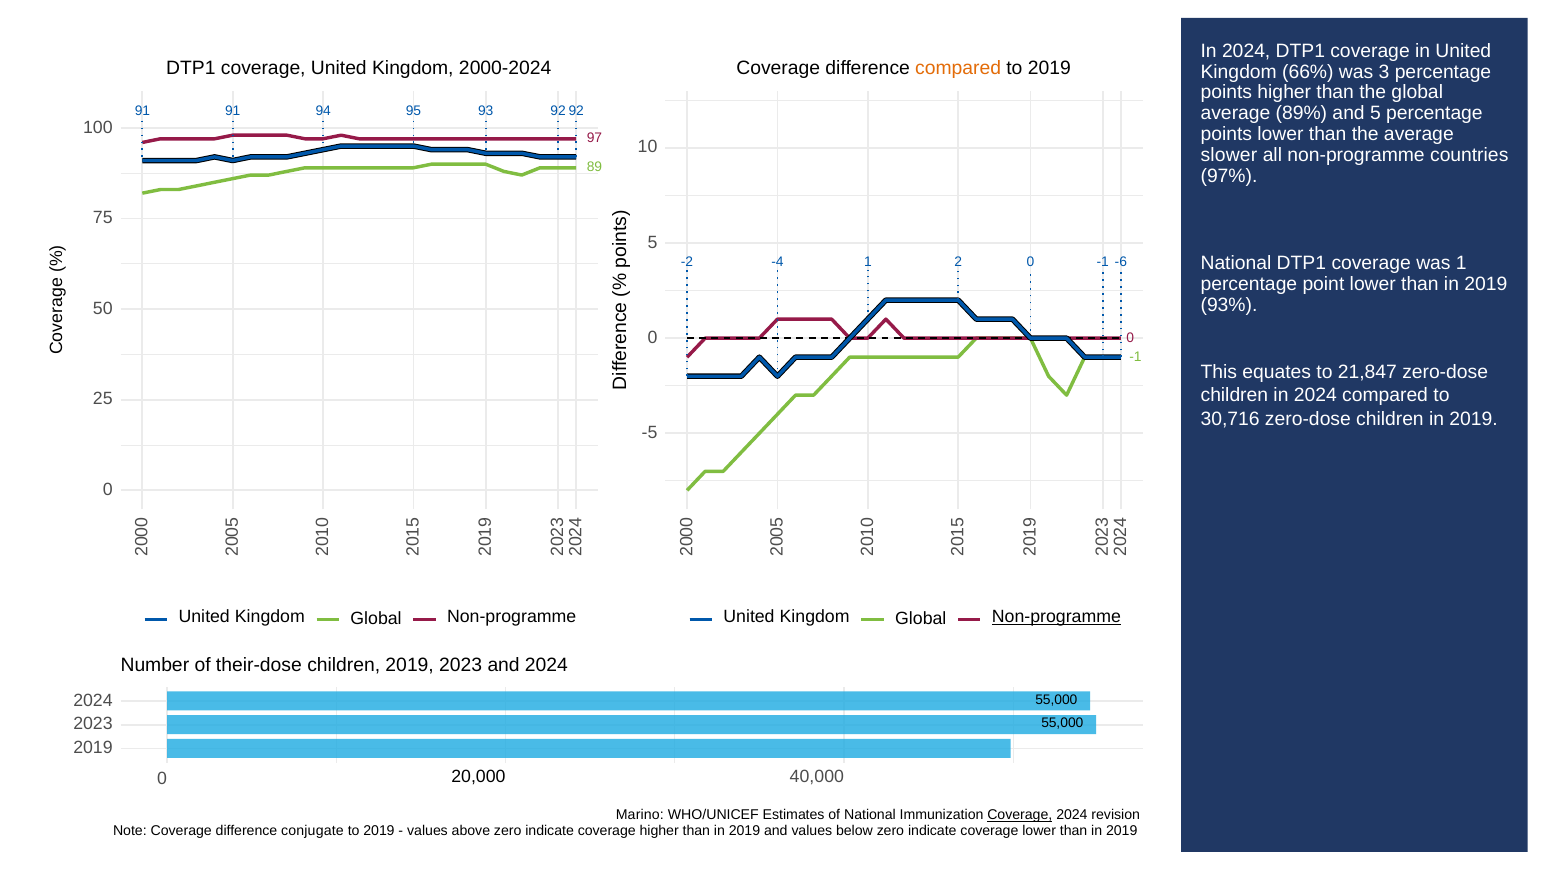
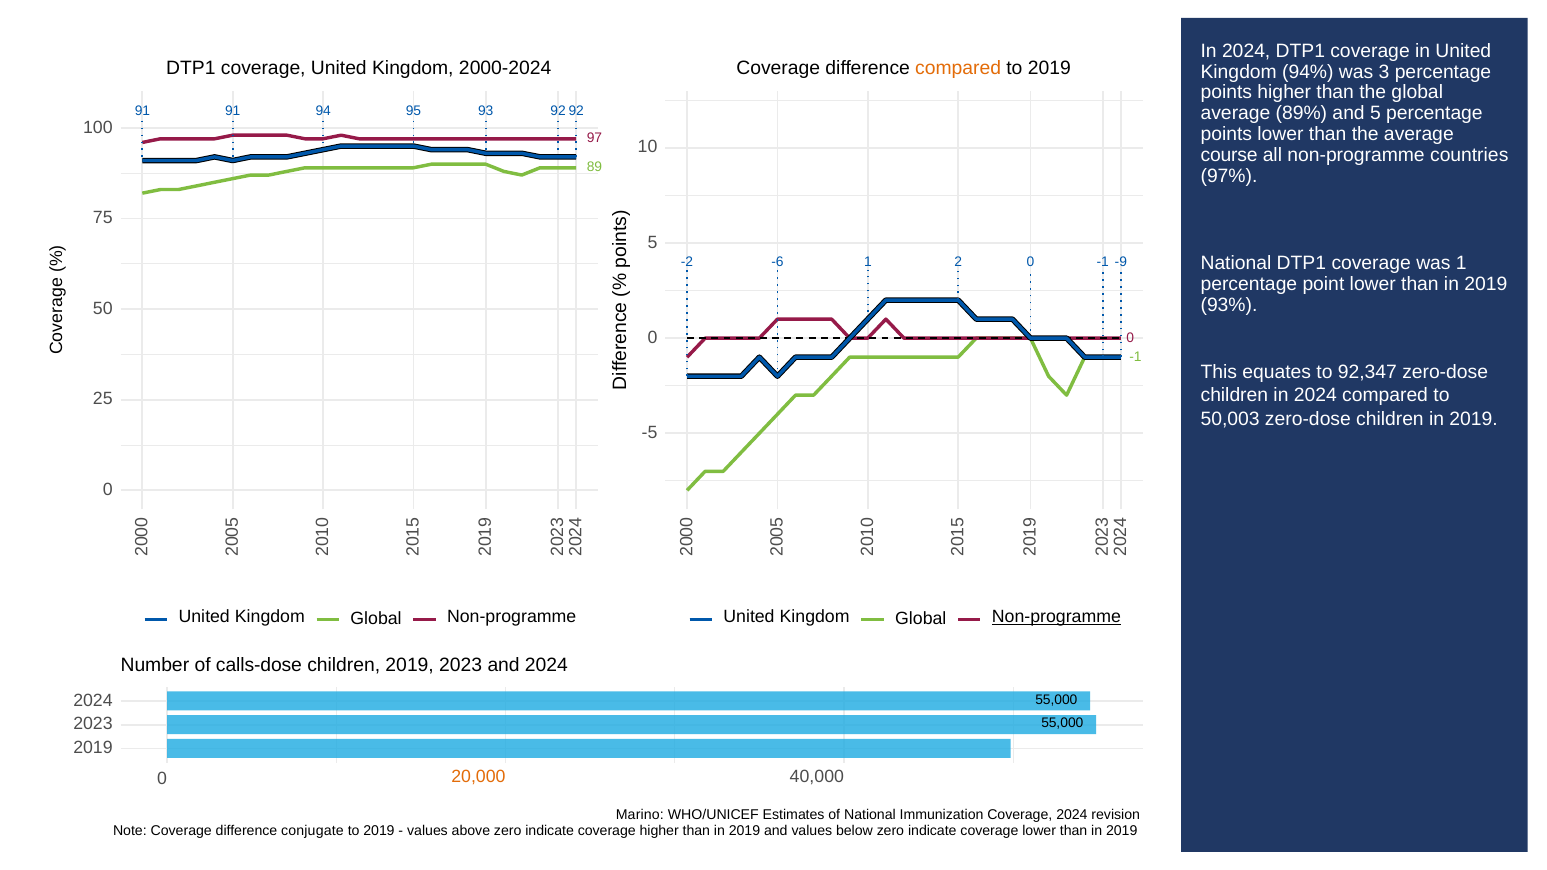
66%: 66% -> 94%
slower: slower -> course
-4: -4 -> -6
-6: -6 -> -9
21,847: 21,847 -> 92,347
30,716: 30,716 -> 50,003
their-dose: their-dose -> calls-dose
20,000 colour: black -> orange
Coverage at (1020, 815) underline: present -> none
